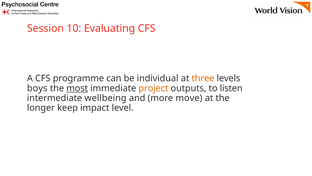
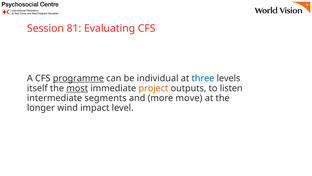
10: 10 -> 81
programme underline: none -> present
three colour: orange -> blue
boys: boys -> itself
wellbeing: wellbeing -> segments
keep: keep -> wind
